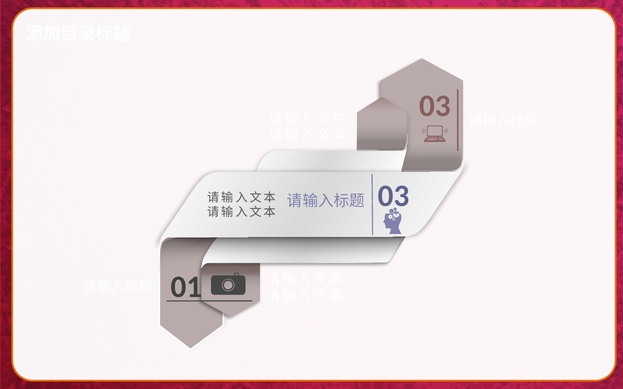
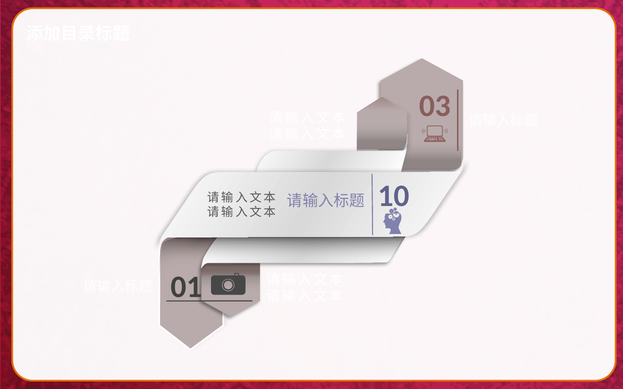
03 at (394, 196): 03 -> 10
